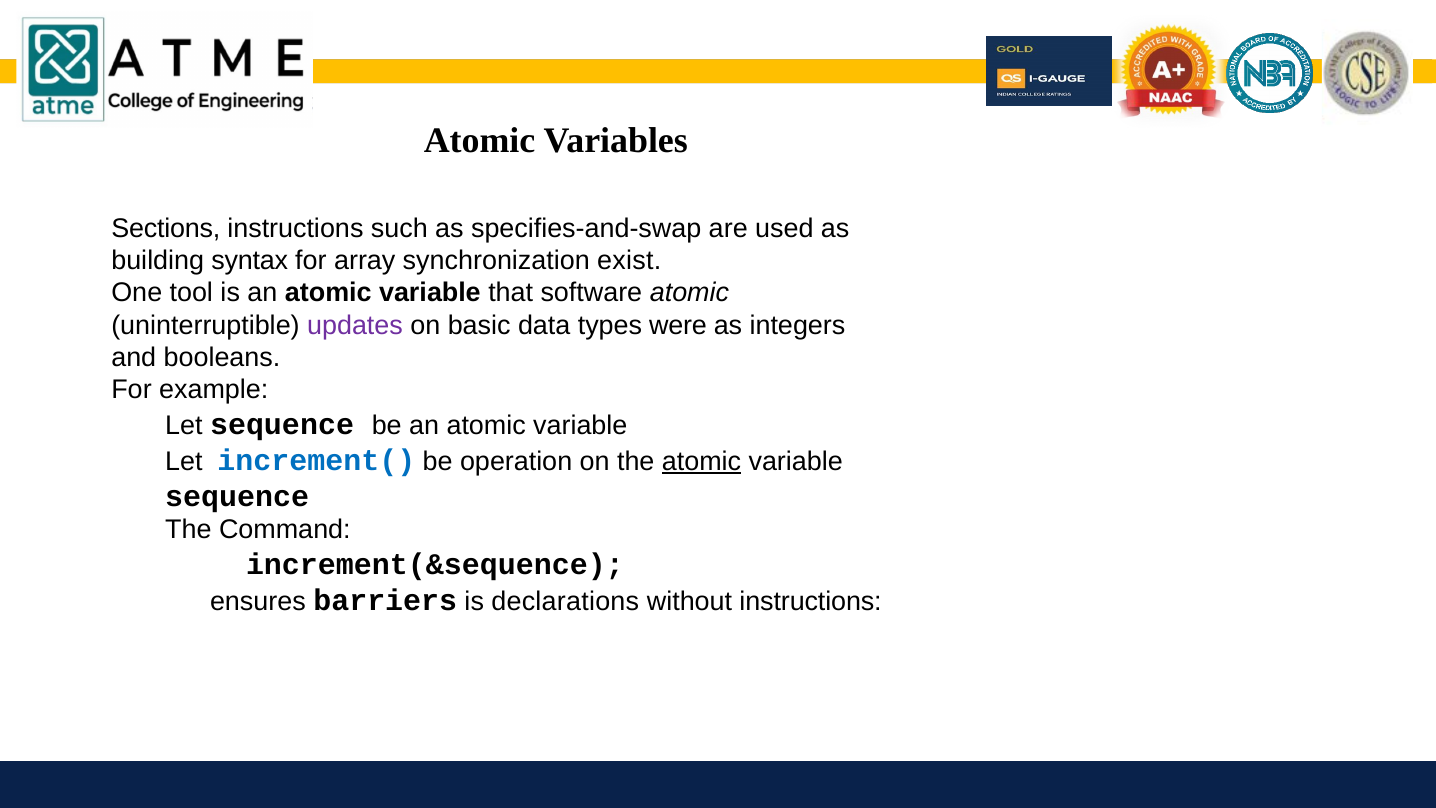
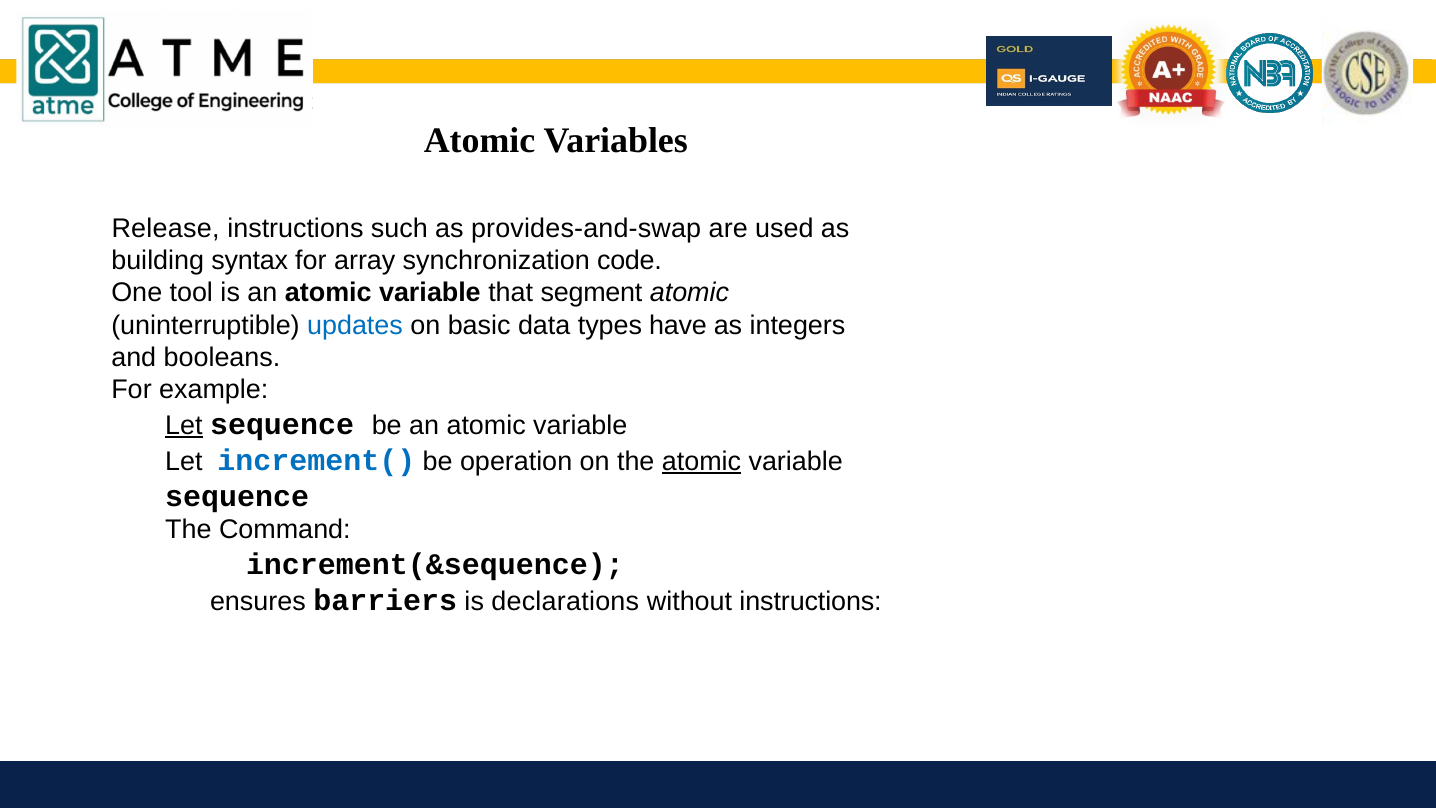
Sections: Sections -> Release
specifies-and-swap: specifies-and-swap -> provides-and-swap
exist: exist -> code
software: software -> segment
updates colour: purple -> blue
were: were -> have
Let at (184, 425) underline: none -> present
